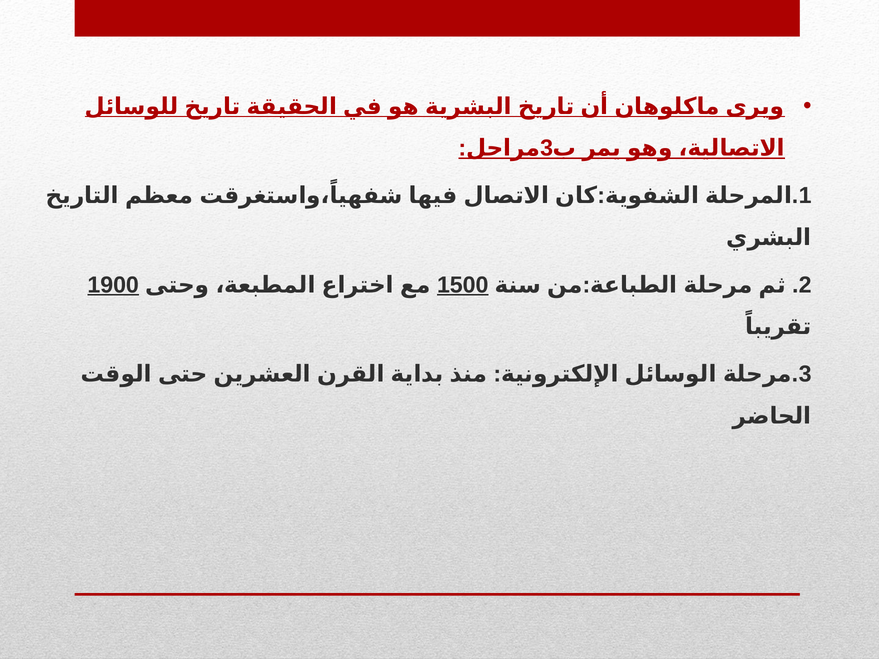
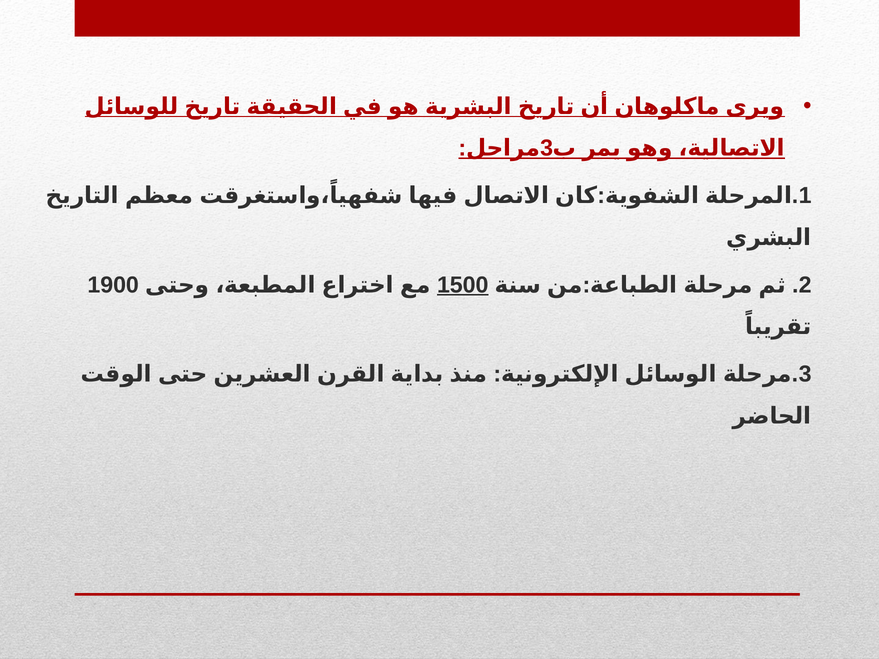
1900 underline: present -> none
